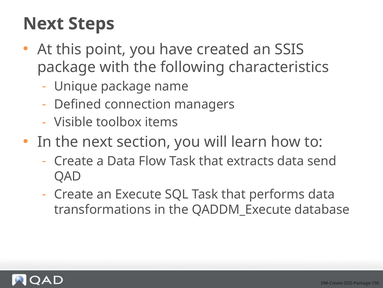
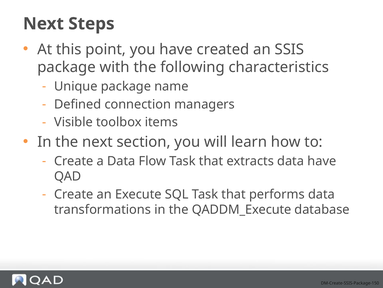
data send: send -> have
